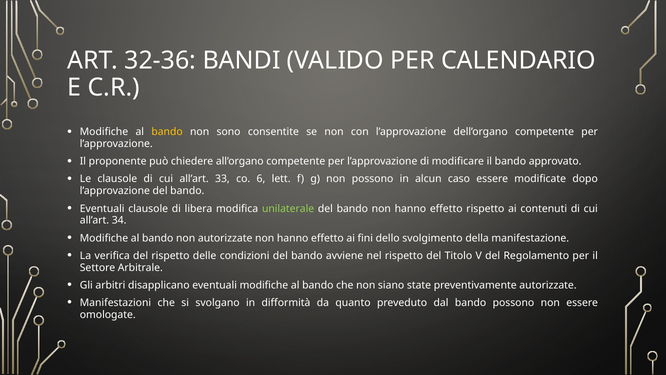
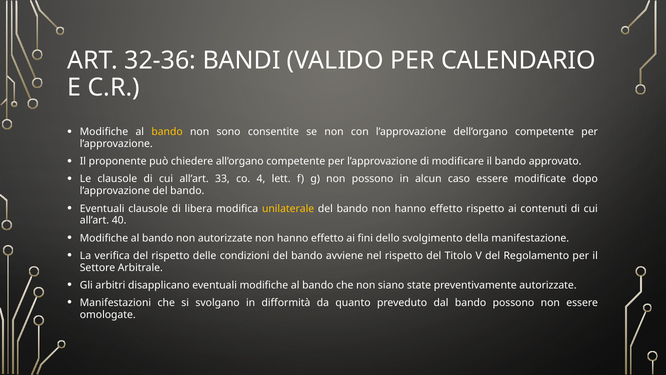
6: 6 -> 4
unilaterale colour: light green -> yellow
34: 34 -> 40
